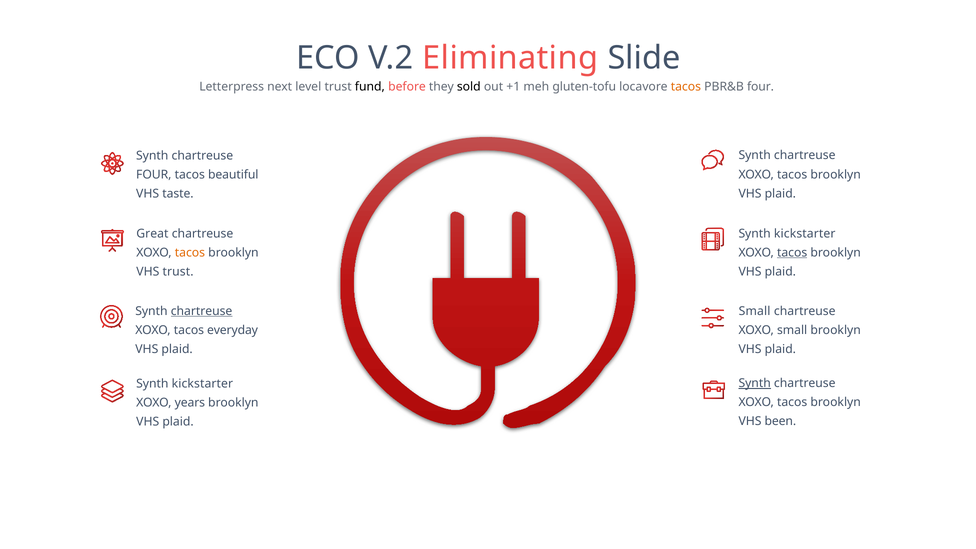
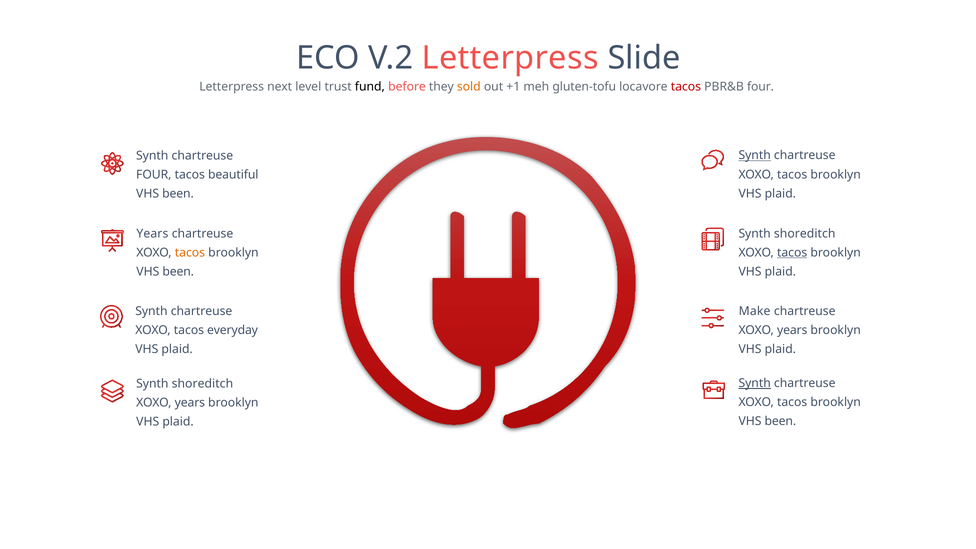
V.2 Eliminating: Eliminating -> Letterpress
sold colour: black -> orange
tacos at (686, 87) colour: orange -> red
Synth at (755, 155) underline: none -> present
taste at (178, 194): taste -> been
Great at (152, 234): Great -> Years
kickstarter at (805, 234): kickstarter -> shoreditch
trust at (178, 272): trust -> been
Small at (755, 311): Small -> Make
chartreuse at (202, 311) underline: present -> none
small at (792, 330): small -> years
kickstarter at (202, 384): kickstarter -> shoreditch
